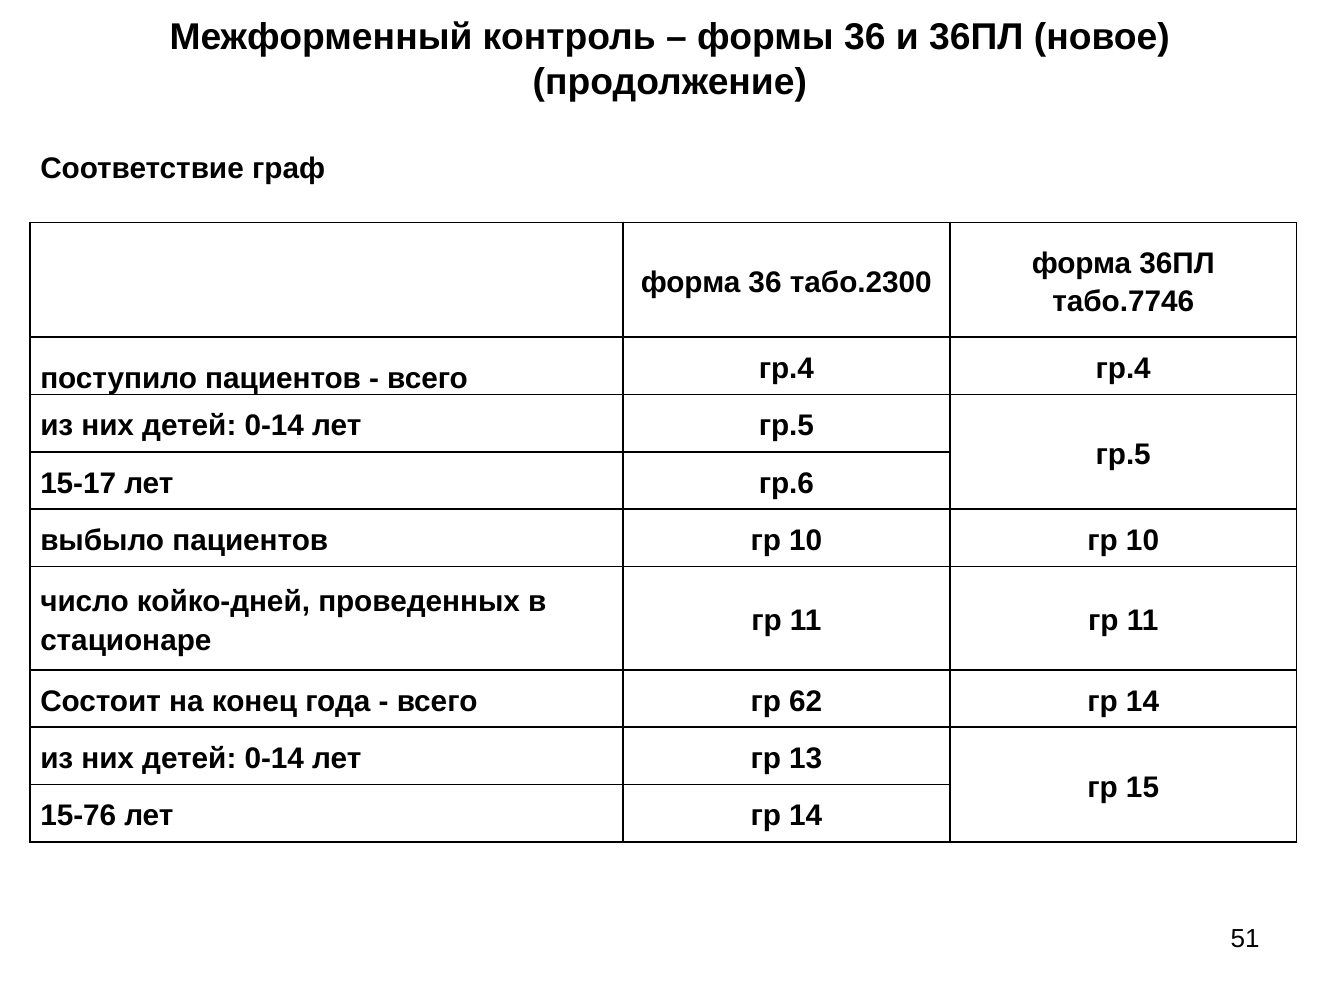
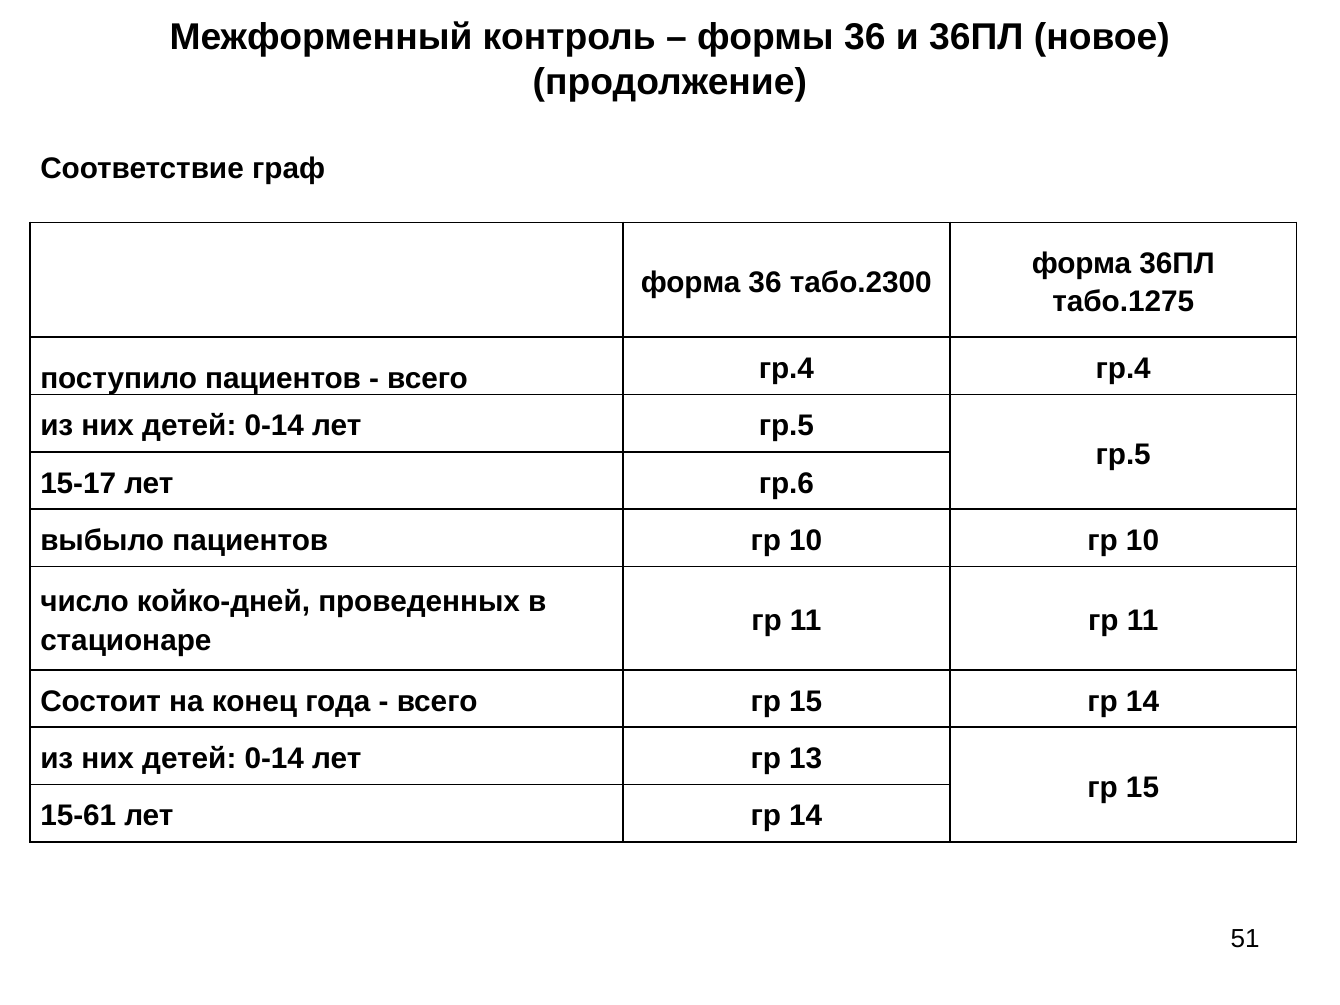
табо.7746: табо.7746 -> табо.1275
всего гр 62: 62 -> 15
15-76: 15-76 -> 15-61
